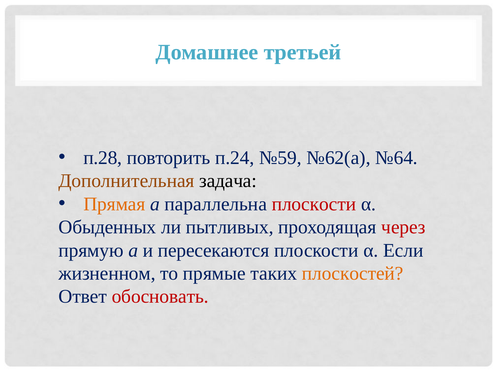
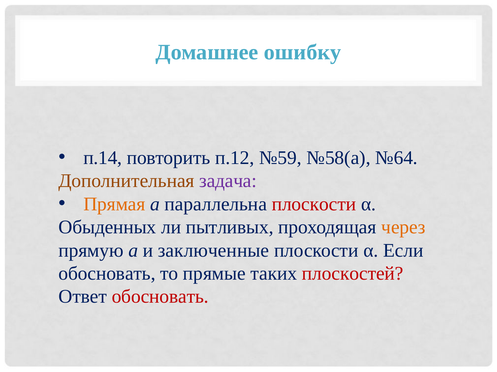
третьей: третьей -> ошибку
п.28: п.28 -> п.14
п.24: п.24 -> п.12
№62(а: №62(а -> №58(а
задача colour: black -> purple
через colour: red -> orange
пересекаются: пересекаются -> заключенные
жизненном at (107, 274): жизненном -> обосновать
плоскостей colour: orange -> red
